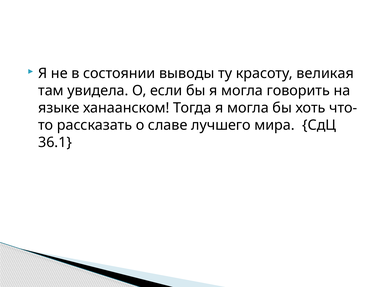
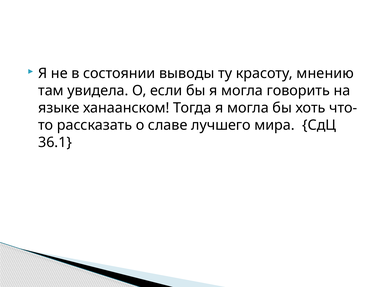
великая: великая -> мнению
